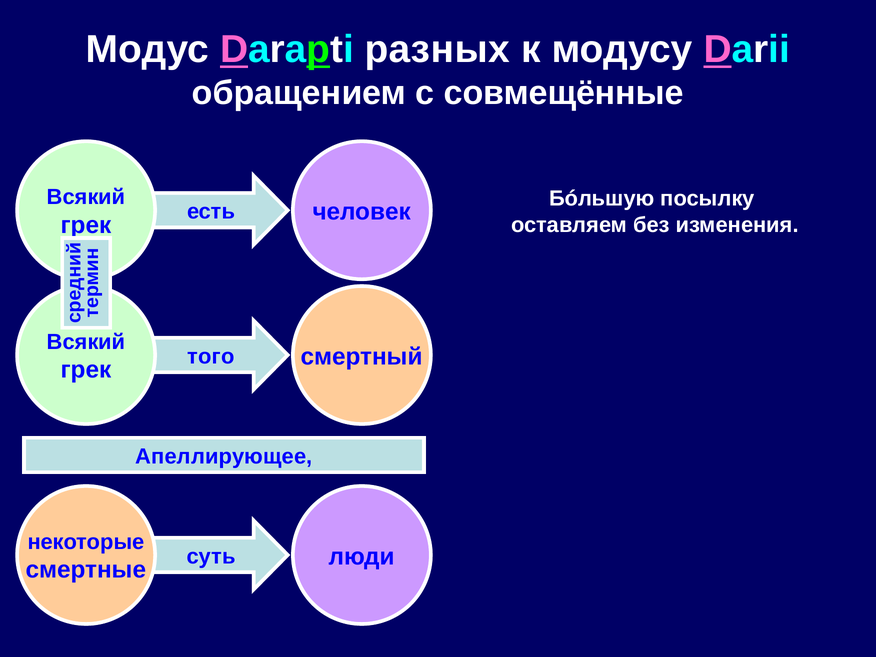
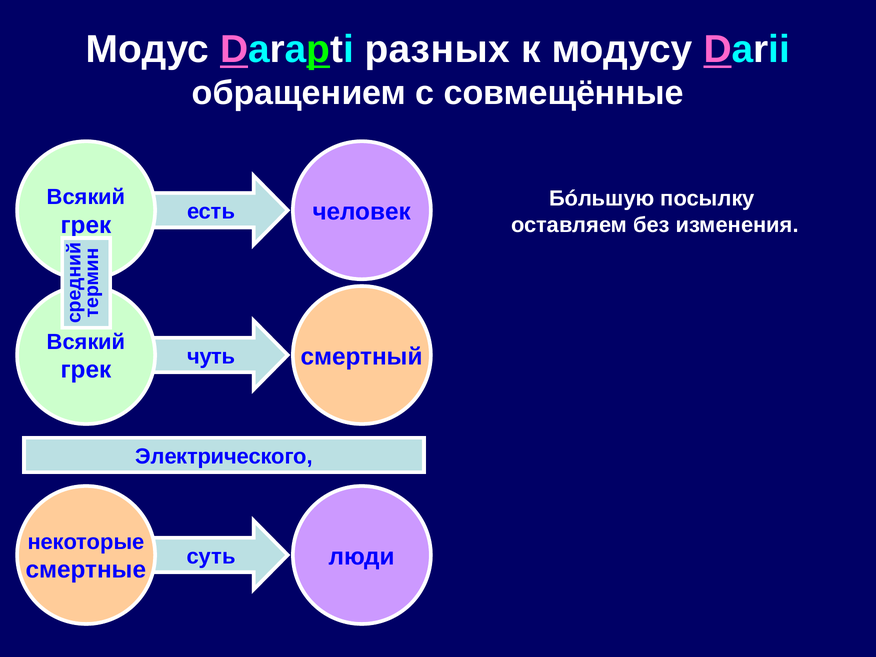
того: того -> чуть
Апеллирующее: Апеллирующее -> Электрического
